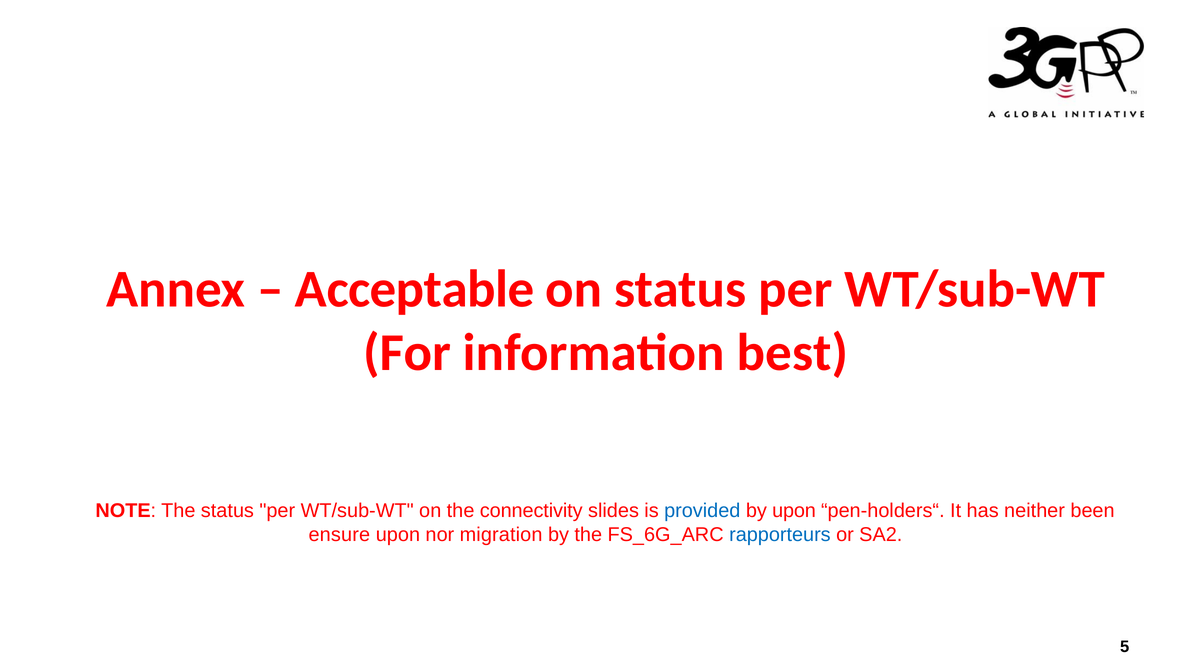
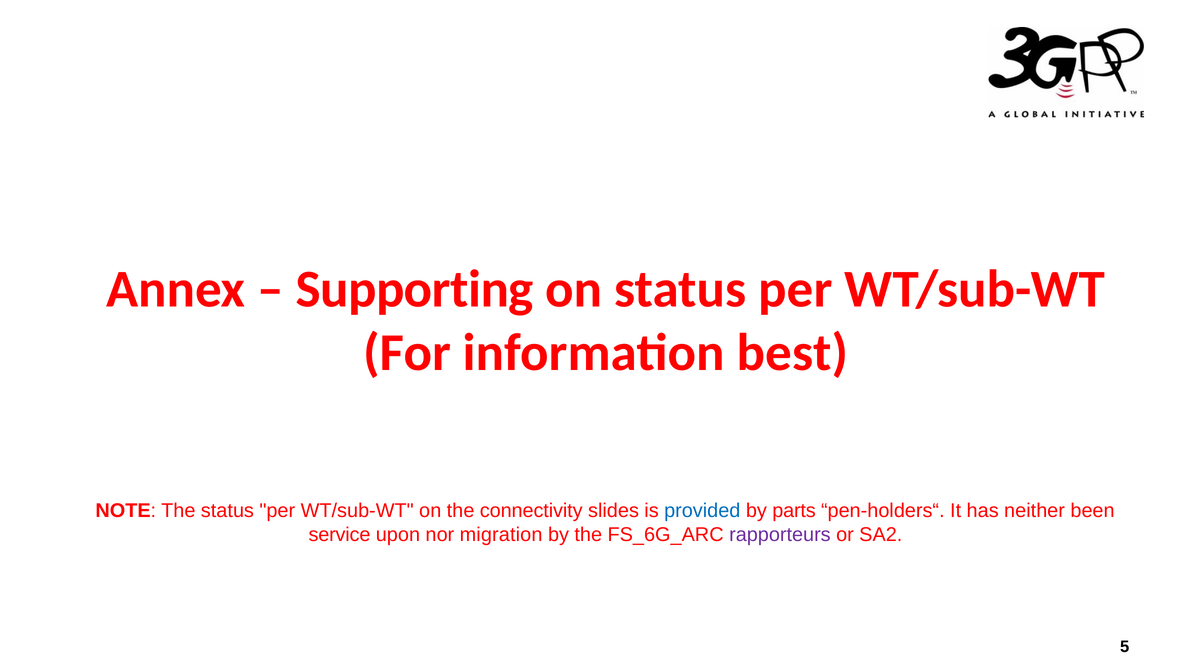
Acceptable: Acceptable -> Supporting
by upon: upon -> parts
ensure: ensure -> service
rapporteurs colour: blue -> purple
